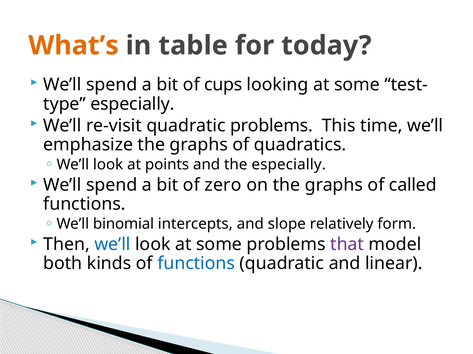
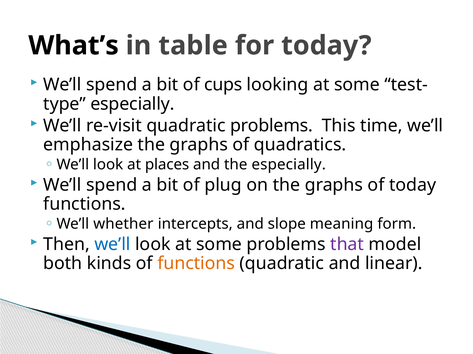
What’s colour: orange -> black
points: points -> places
zero: zero -> plug
of called: called -> today
binomial: binomial -> whether
relatively: relatively -> meaning
functions at (196, 264) colour: blue -> orange
